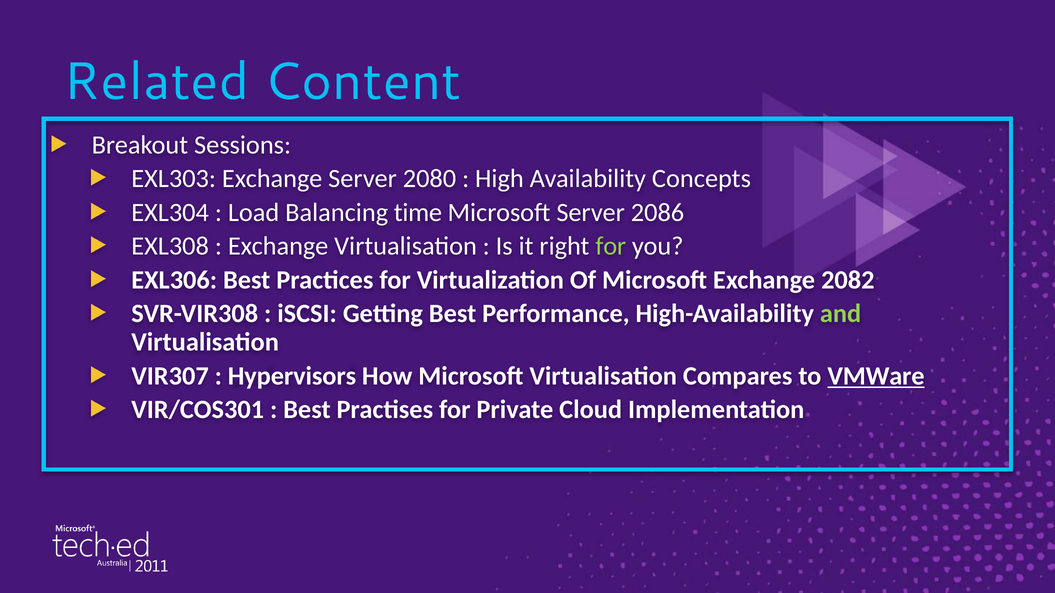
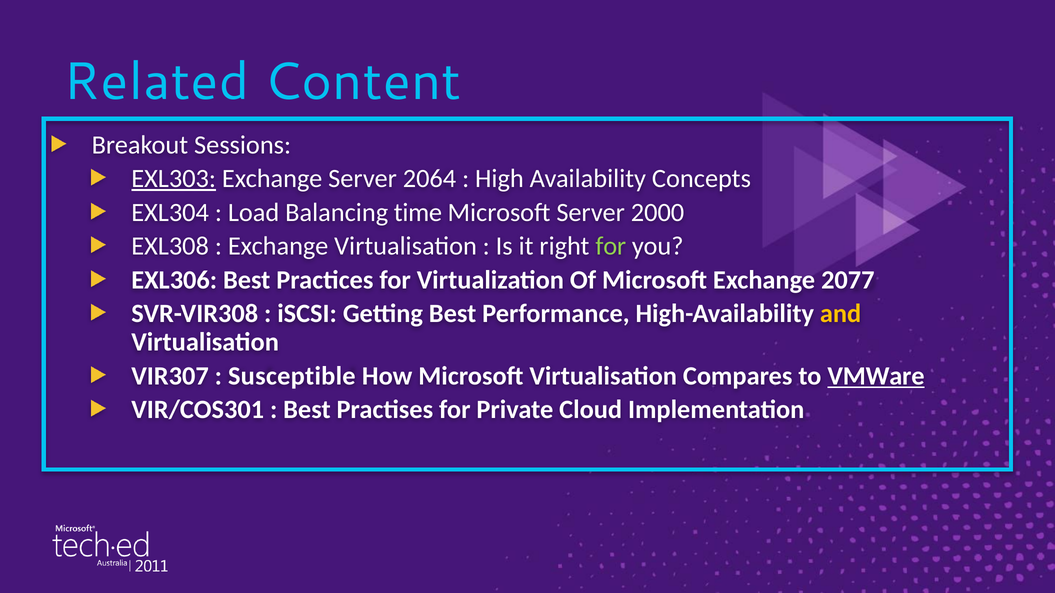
EXL303 underline: none -> present
2080: 2080 -> 2064
2086: 2086 -> 2000
2082: 2082 -> 2077
and colour: light green -> yellow
Hypervisors: Hypervisors -> Susceptible
